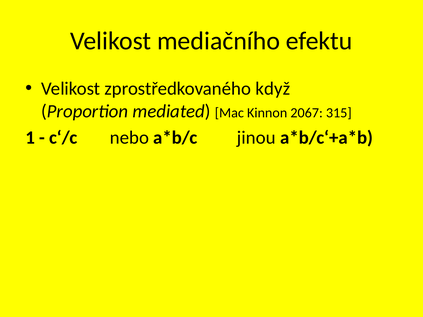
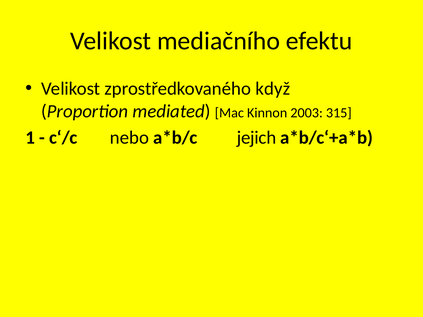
2067: 2067 -> 2003
jinou: jinou -> jejich
